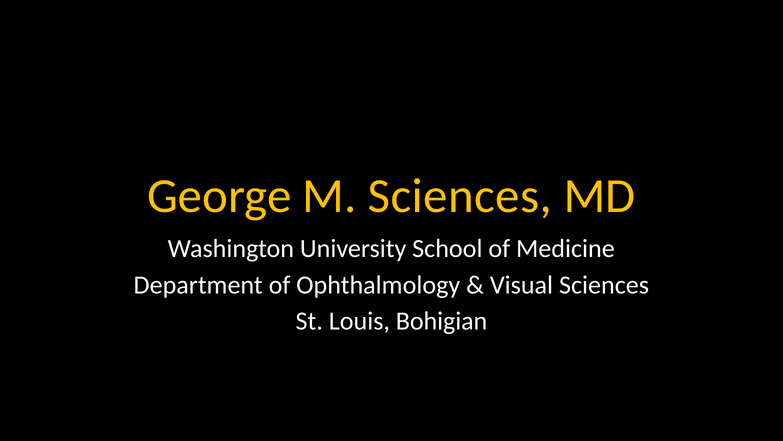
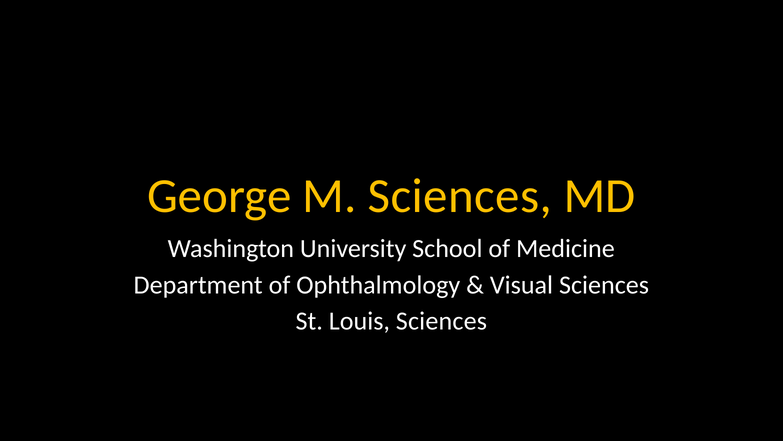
Louis Bohigian: Bohigian -> Sciences
